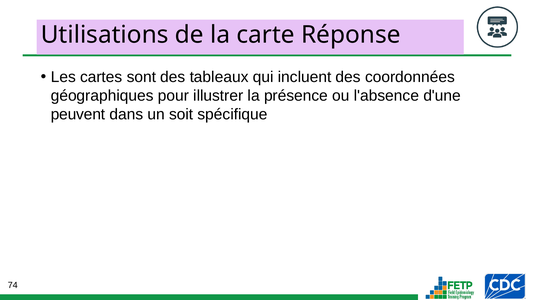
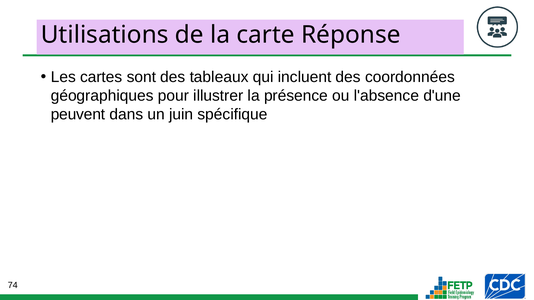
soit: soit -> juin
